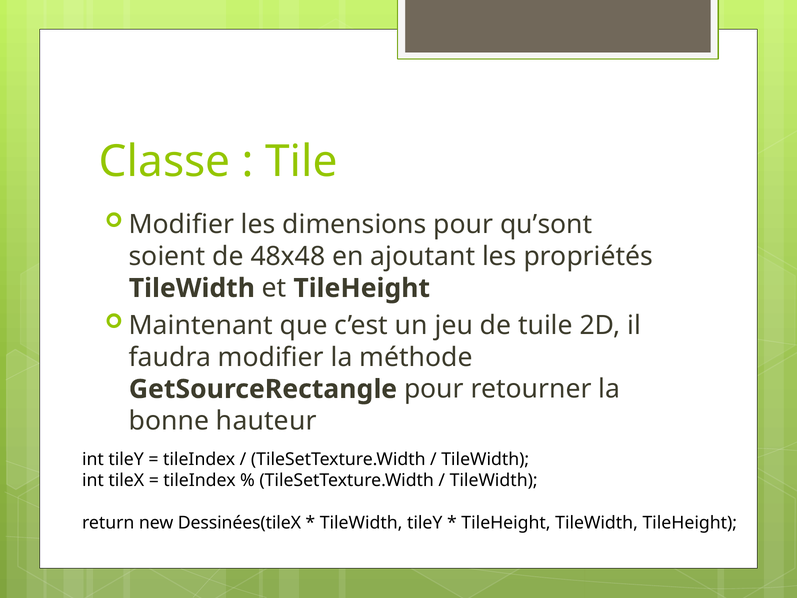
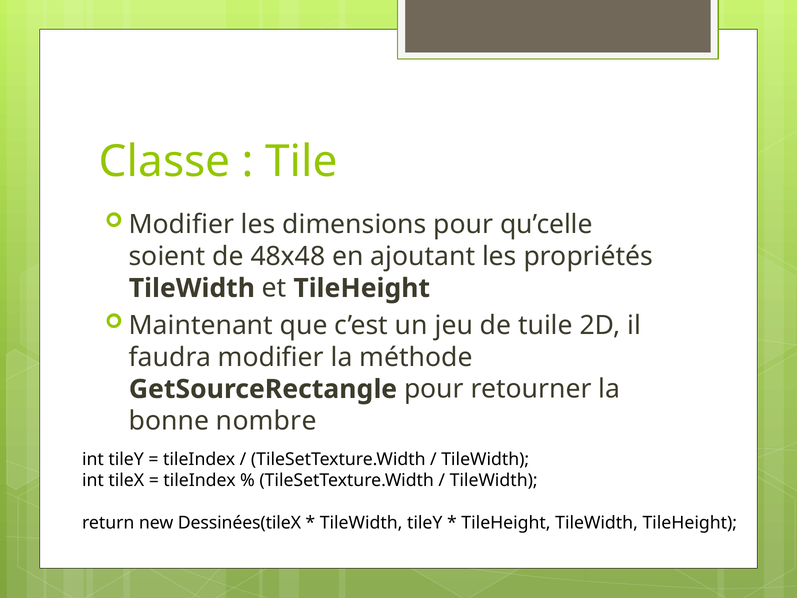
qu’sont: qu’sont -> qu’celle
hauteur: hauteur -> nombre
